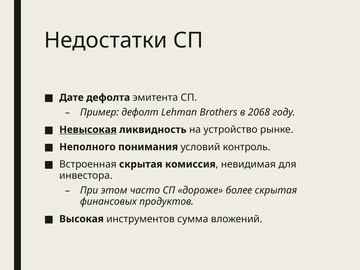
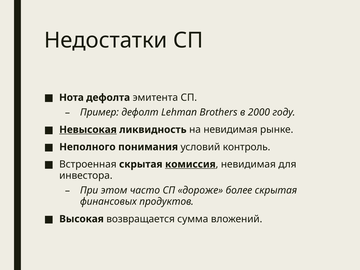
Дате: Дате -> Нота
2068: 2068 -> 2000
на устройство: устройство -> невидимая
комиссия underline: none -> present
инструментов: инструментов -> возвращается
